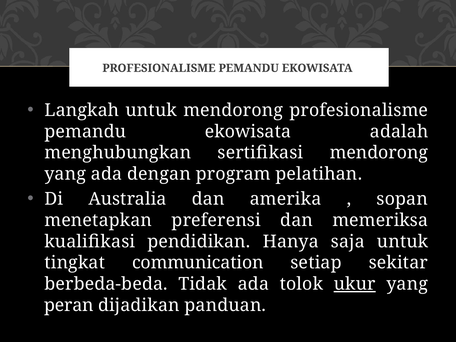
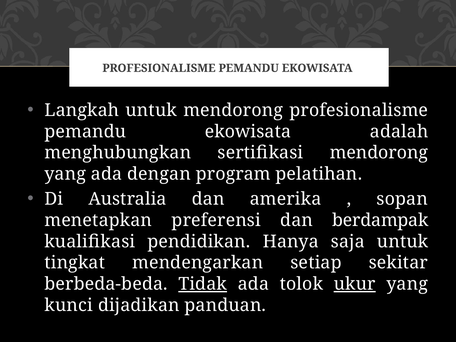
memeriksa: memeriksa -> berdampak
communication: communication -> mendengarkan
Tidak underline: none -> present
peran: peran -> kunci
